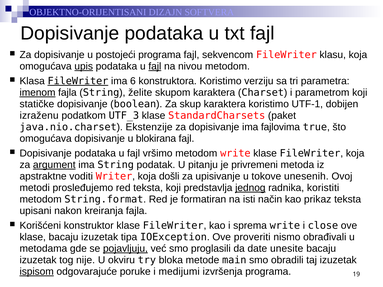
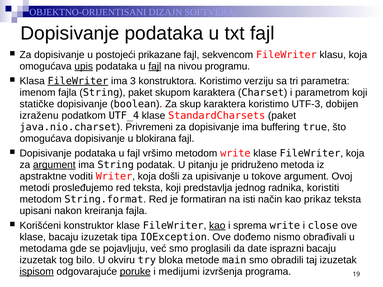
postojeći programa: programa -> prikazane
nivou metodom: metodom -> programu
6: 6 -> 3
imenom underline: present -> none
String želite: želite -> paket
UTF-1: UTF-1 -> UTF-3
UTF_3: UTF_3 -> UTF_4
Ekstenzije: Ekstenzije -> Privremeni
fajlovima: fajlovima -> buffering
privremeni: privremeni -> pridruženo
tokove unesenih: unesenih -> argument
jednog underline: present -> none
kao at (217, 226) underline: none -> present
proveriti: proveriti -> dođemo
pojavljuju underline: present -> none
unesite: unesite -> isprazni
nije: nije -> bilo
poruke underline: none -> present
